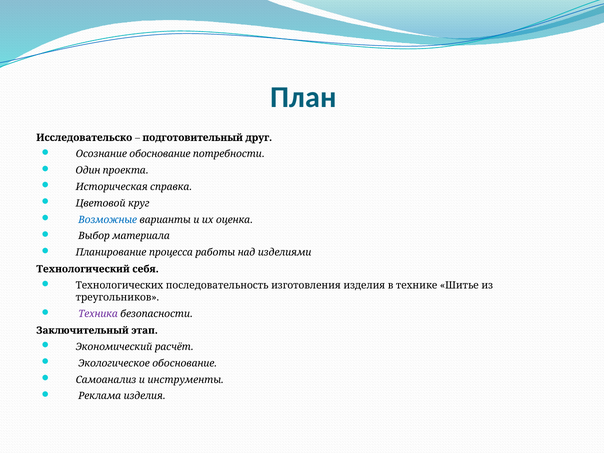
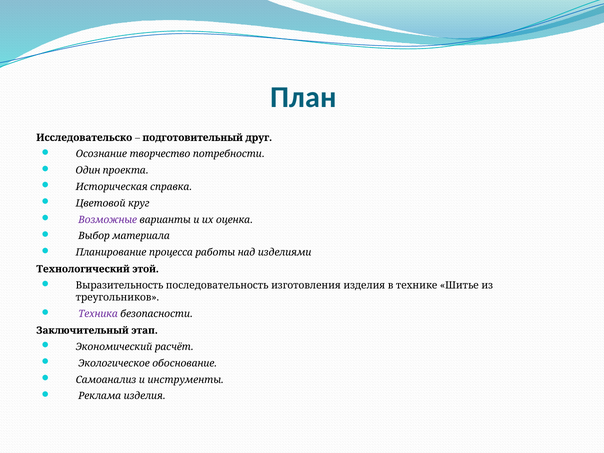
Осознание обоснование: обоснование -> творчество
Возможные colour: blue -> purple
себя: себя -> этой
Технологических: Технологических -> Выразительность
